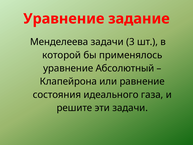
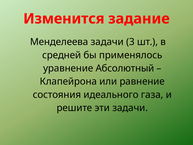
Уравнение at (64, 19): Уравнение -> Изменится
которой: которой -> средней
